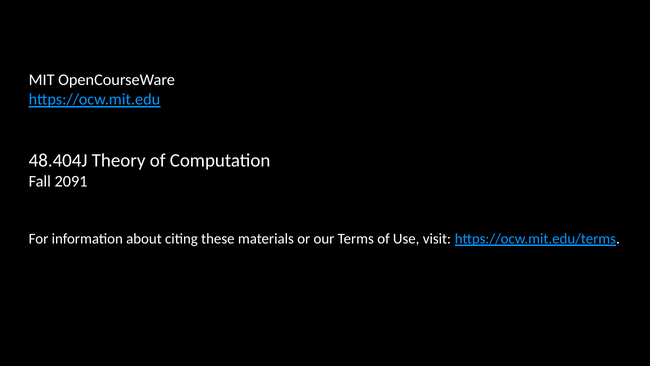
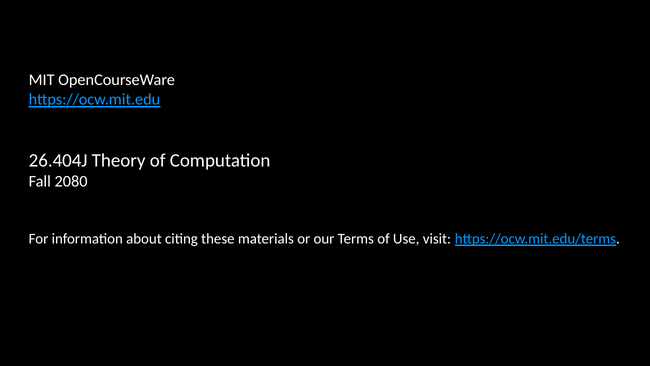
48.404J: 48.404J -> 26.404J
2091: 2091 -> 2080
